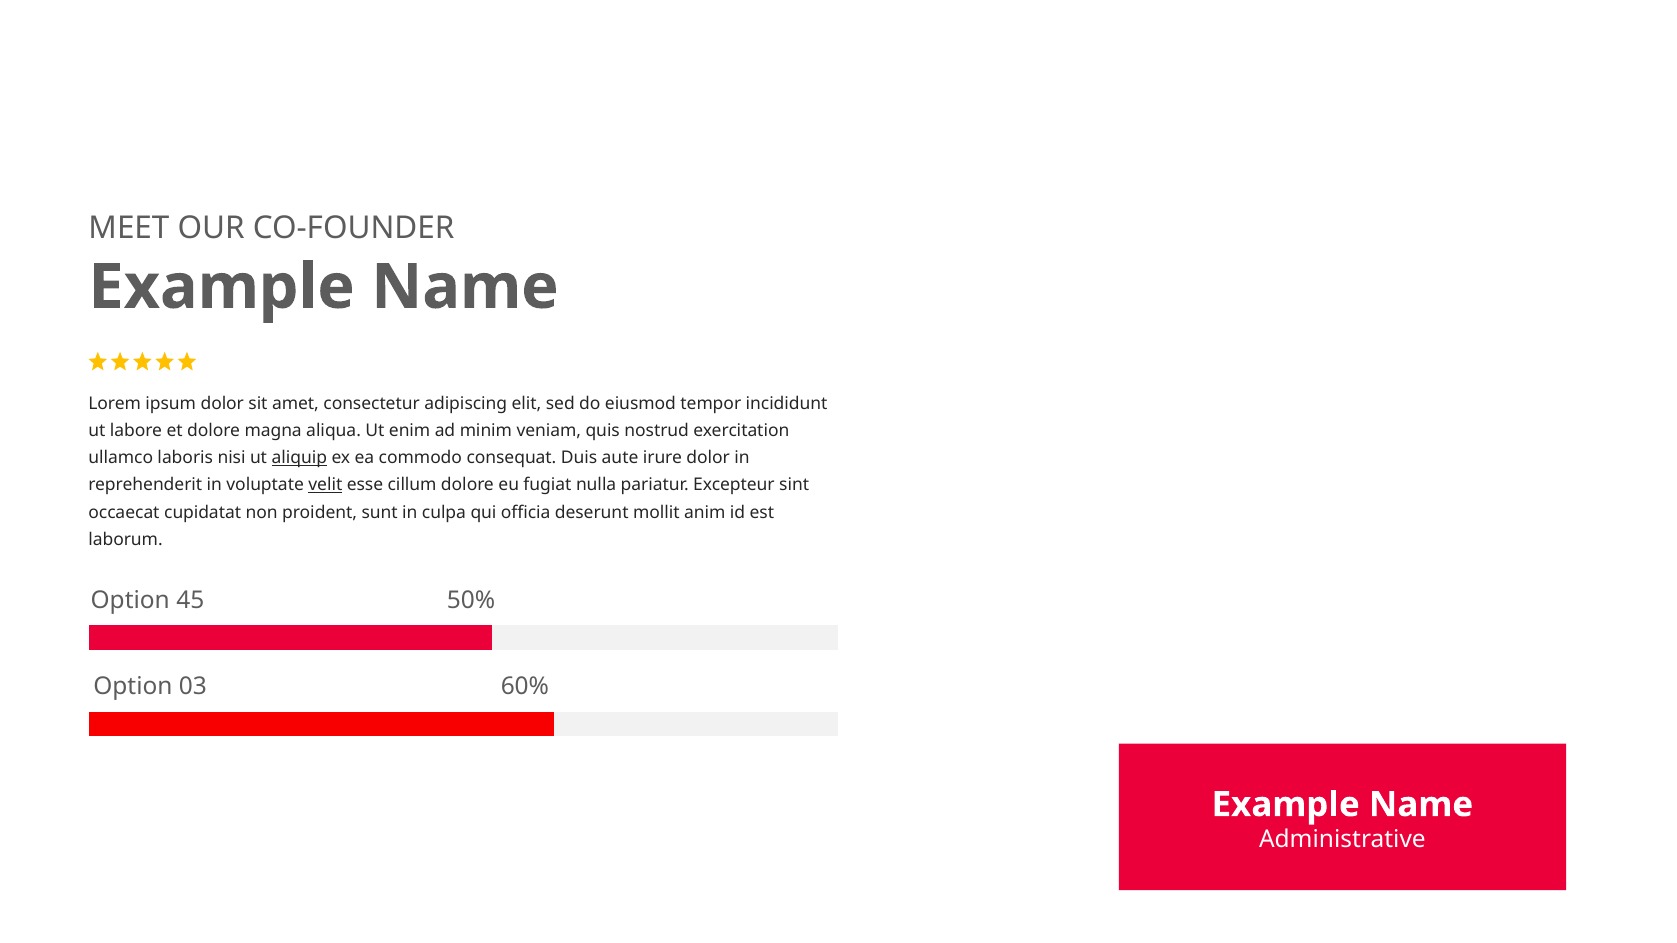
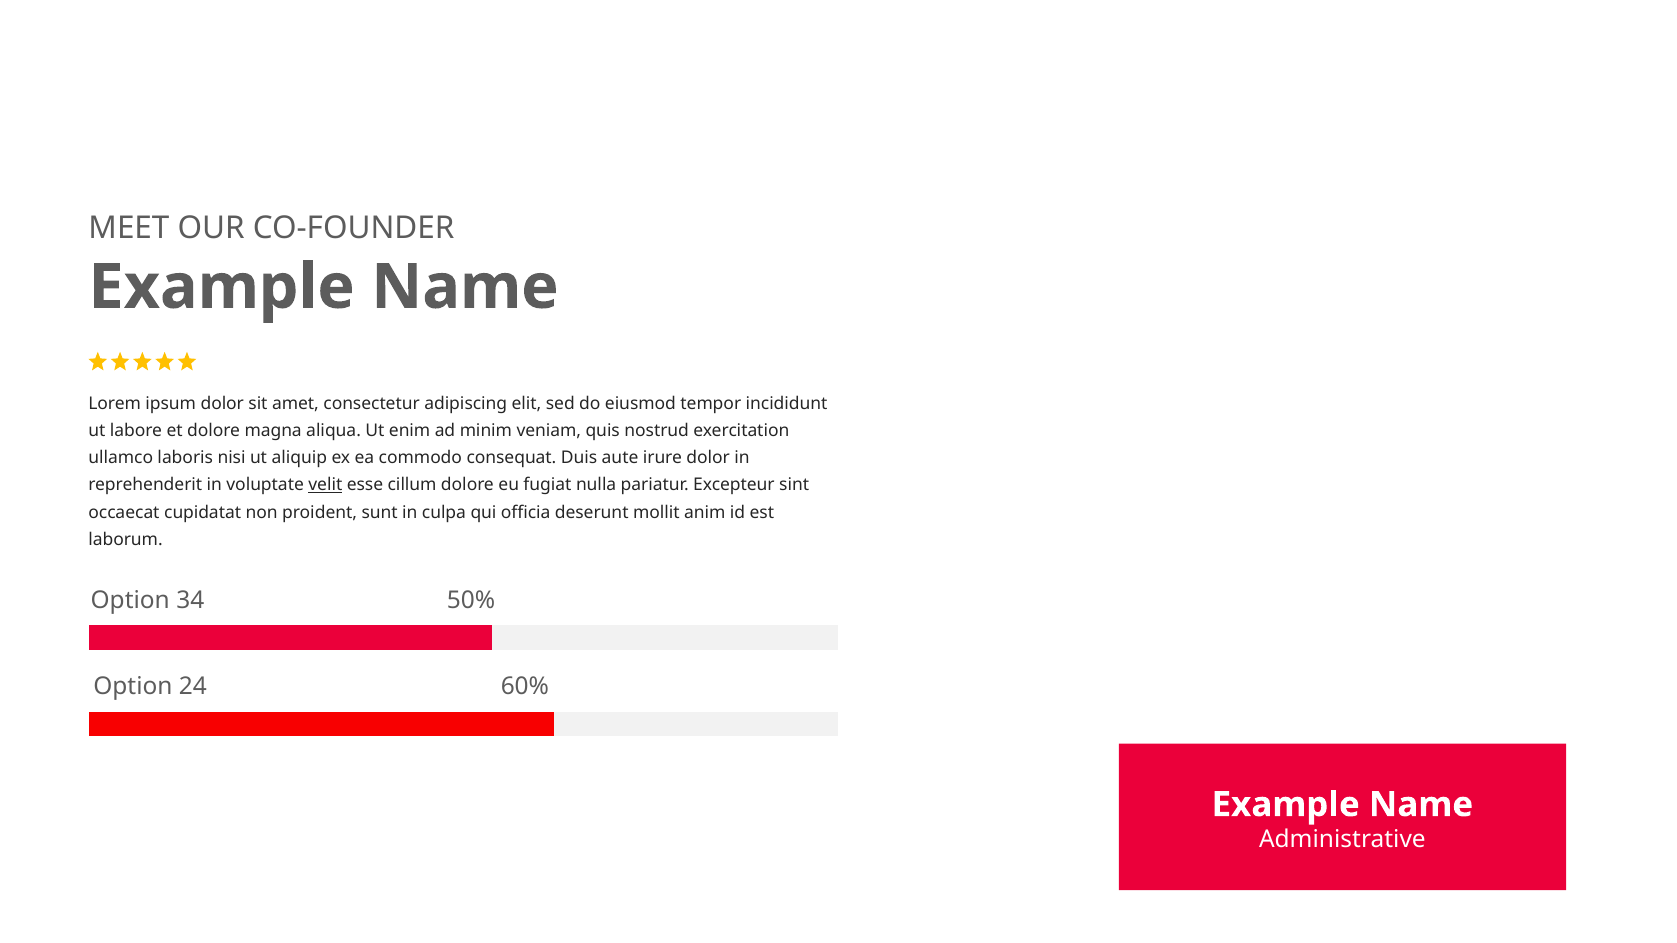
aliquip underline: present -> none
45: 45 -> 34
03: 03 -> 24
